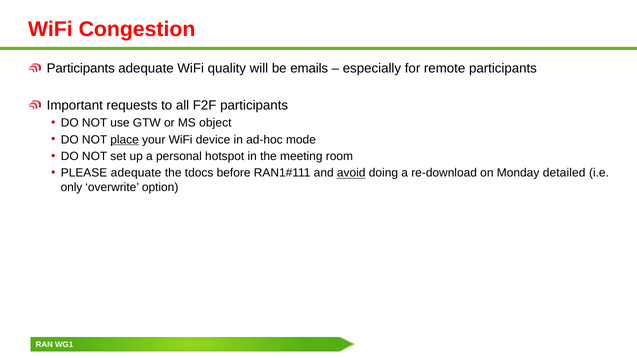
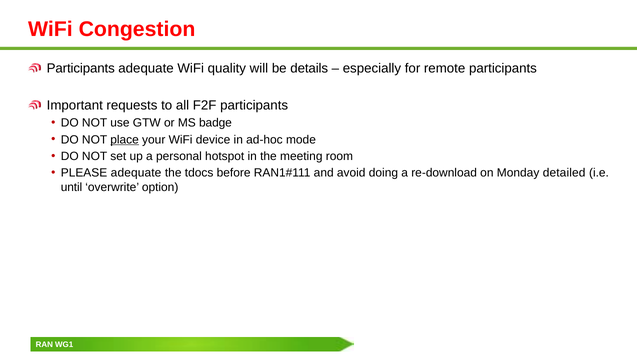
emails: emails -> details
object: object -> badge
avoid underline: present -> none
only: only -> until
